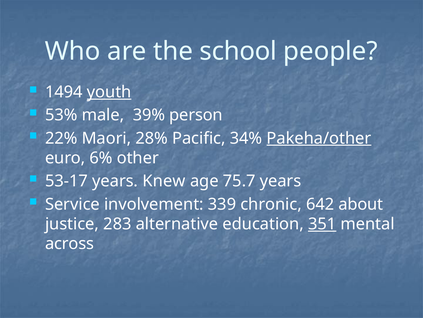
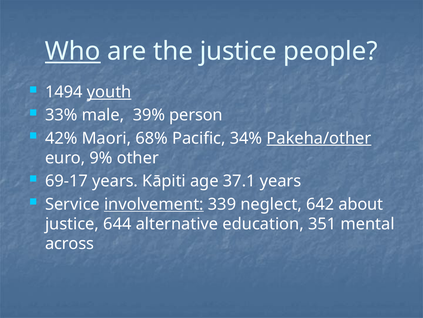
Who underline: none -> present
the school: school -> justice
53%: 53% -> 33%
22%: 22% -> 42%
28%: 28% -> 68%
6%: 6% -> 9%
53-17: 53-17 -> 69-17
Knew: Knew -> Kāpiti
75.7: 75.7 -> 37.1
involvement underline: none -> present
chronic: chronic -> neglect
283: 283 -> 644
351 underline: present -> none
